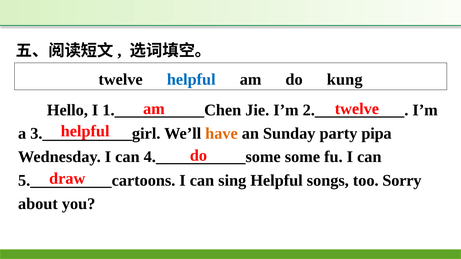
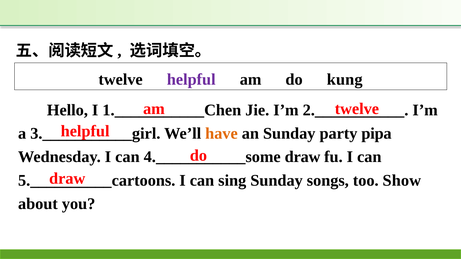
helpful at (191, 80) colour: blue -> purple
some at (302, 157): some -> draw
sing Helpful: Helpful -> Sunday
Sorry: Sorry -> Show
